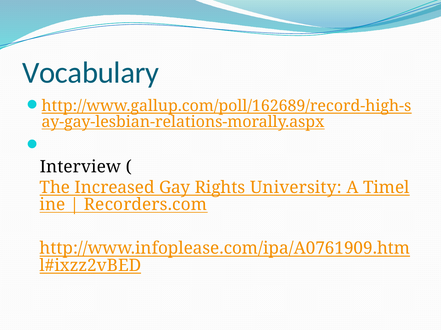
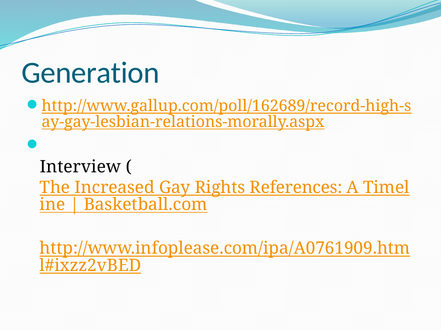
Vocabulary: Vocabulary -> Generation
University: University -> References
Recorders.com: Recorders.com -> Basketball.com
